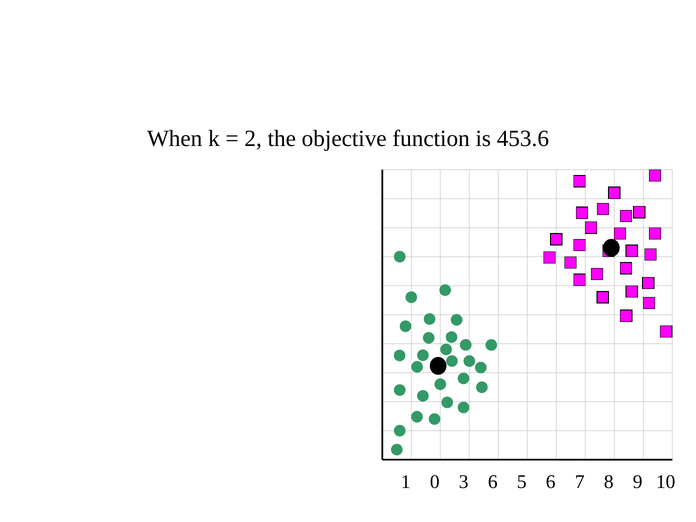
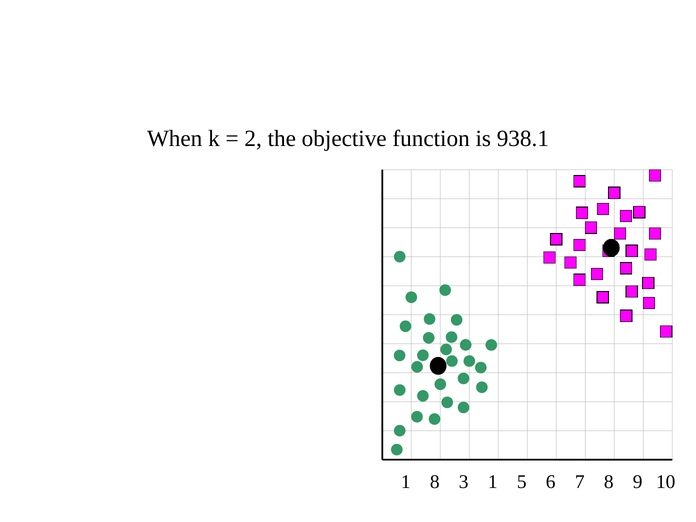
453.6: 453.6 -> 938.1
1 0: 0 -> 8
3 6: 6 -> 1
